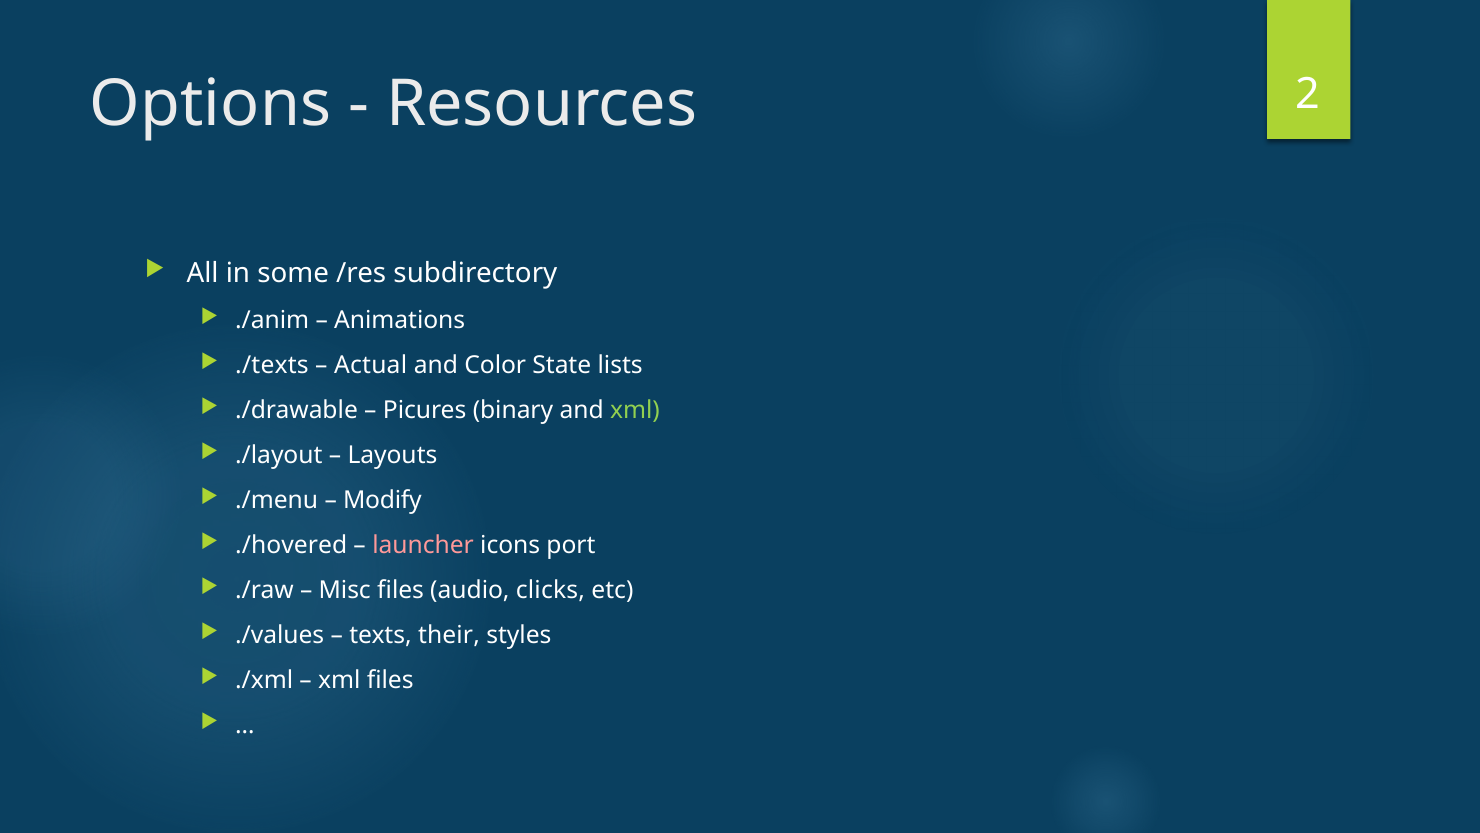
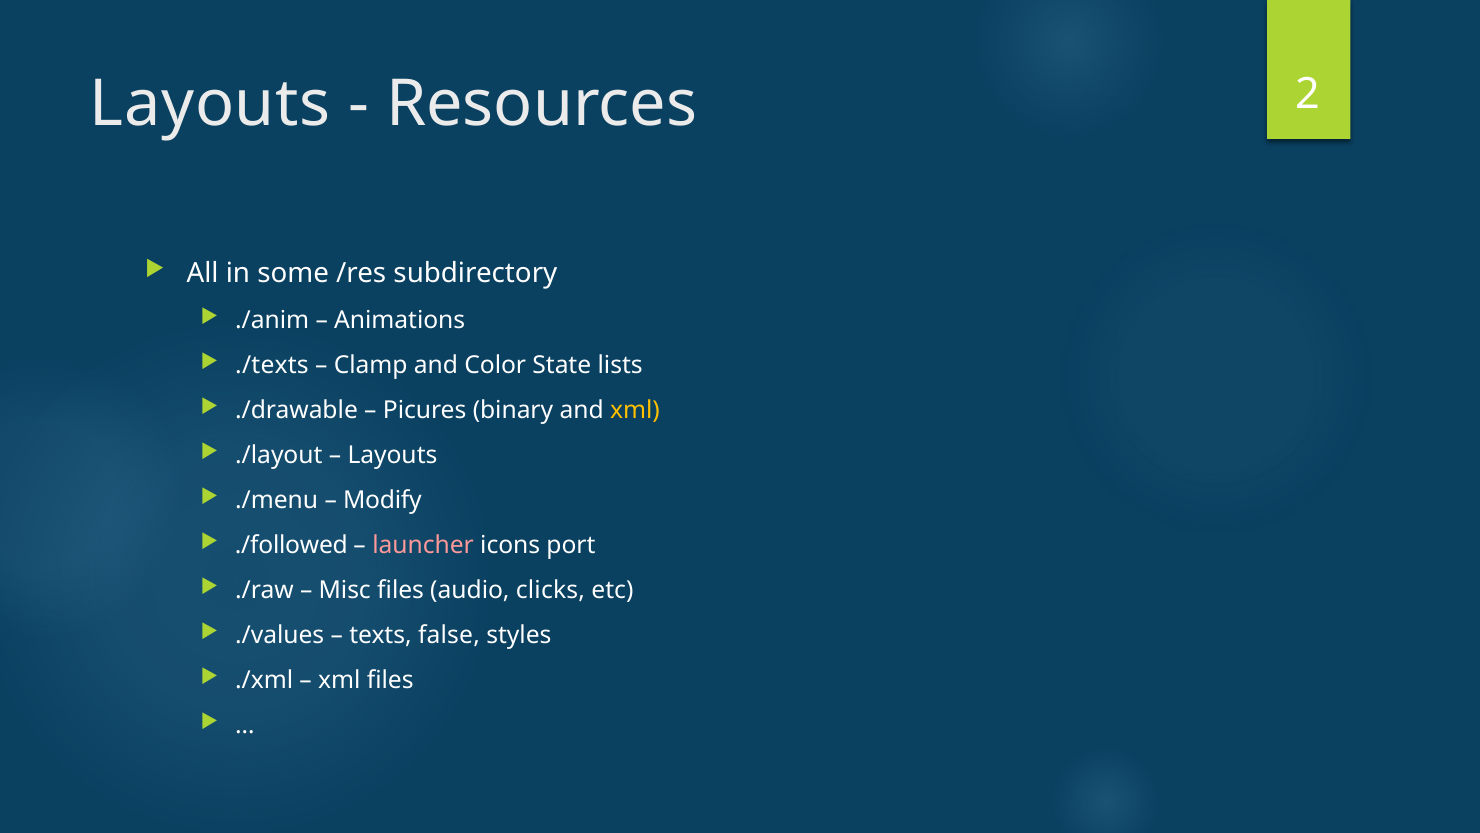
Options at (211, 104): Options -> Layouts
Actual: Actual -> Clamp
xml at (635, 410) colour: light green -> yellow
./hovered: ./hovered -> ./followed
their: their -> false
